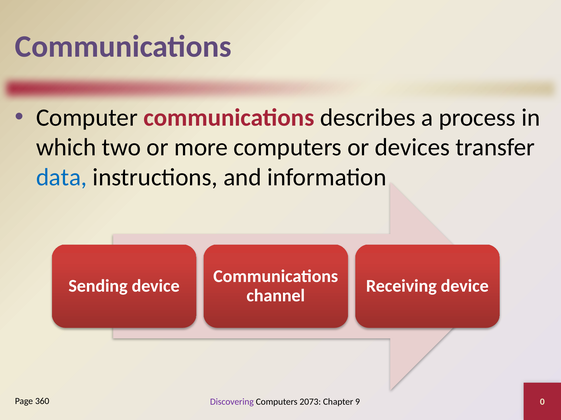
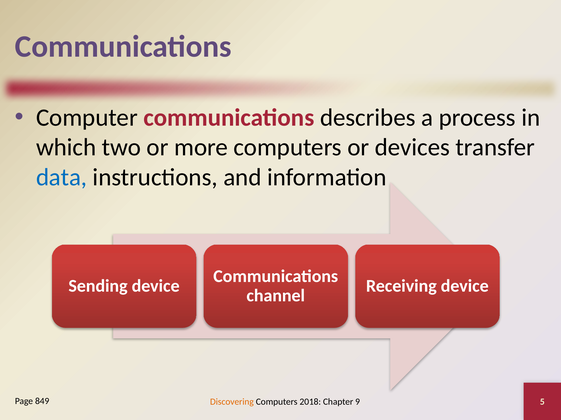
360: 360 -> 849
Discovering colour: purple -> orange
2073: 2073 -> 2018
0: 0 -> 5
